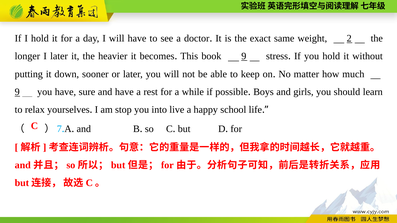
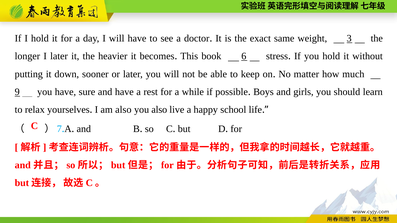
2: 2 -> 3
book 9: 9 -> 6
am stop: stop -> also
you into: into -> also
